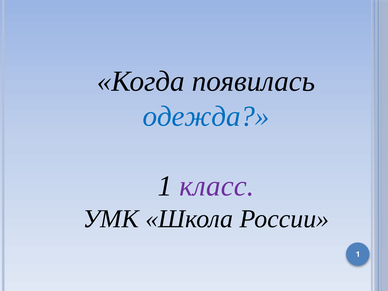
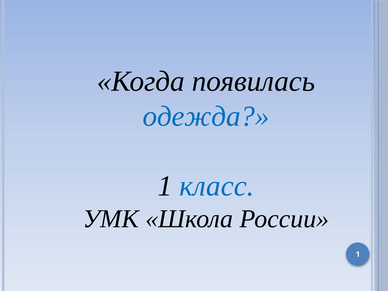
класс colour: purple -> blue
